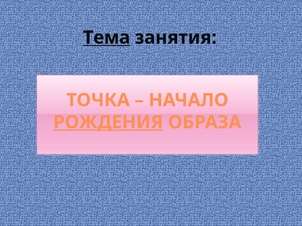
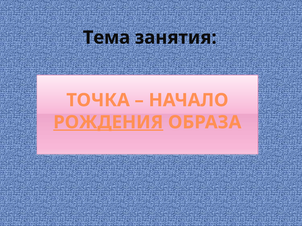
Тема underline: present -> none
